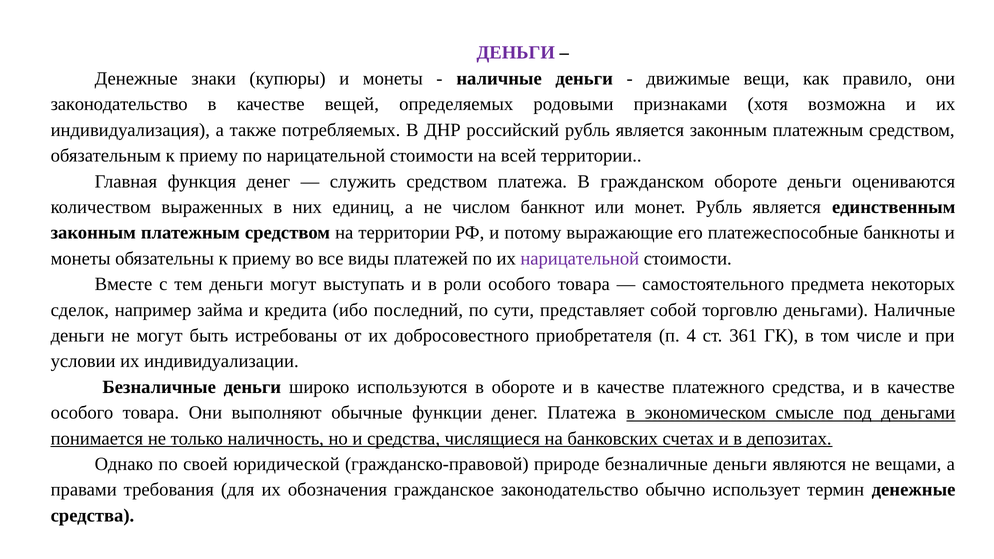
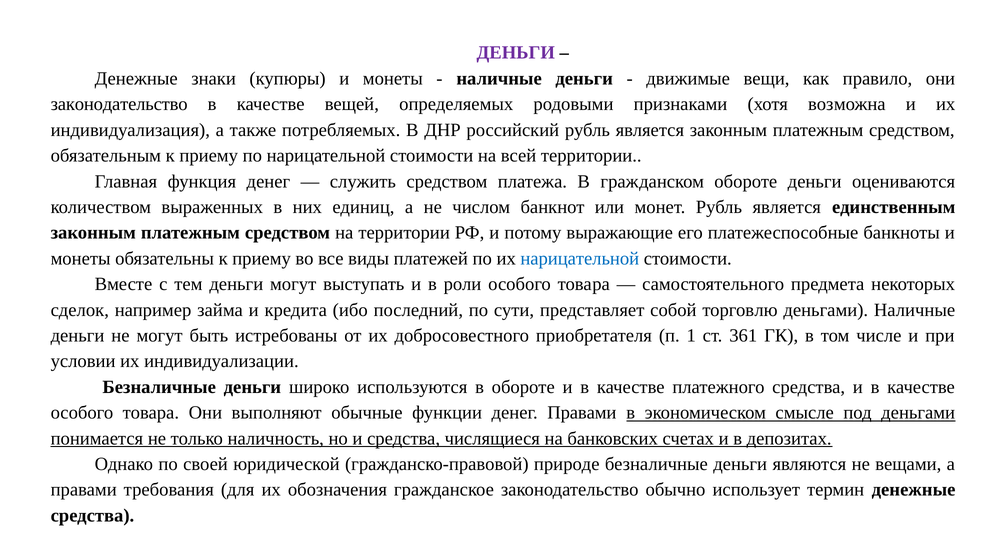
нарицательной at (580, 259) colour: purple -> blue
4: 4 -> 1
денег Платежа: Платежа -> Правами
